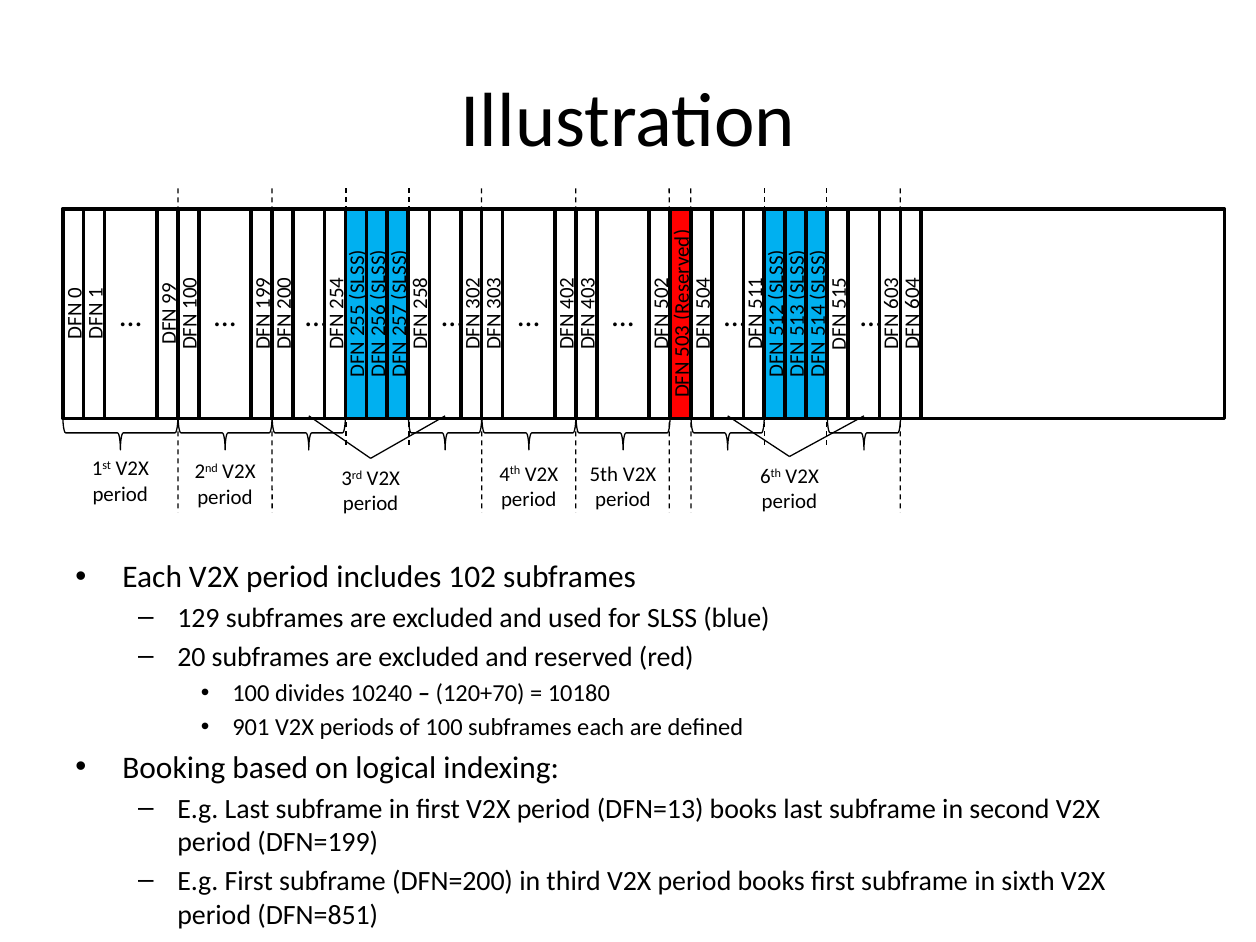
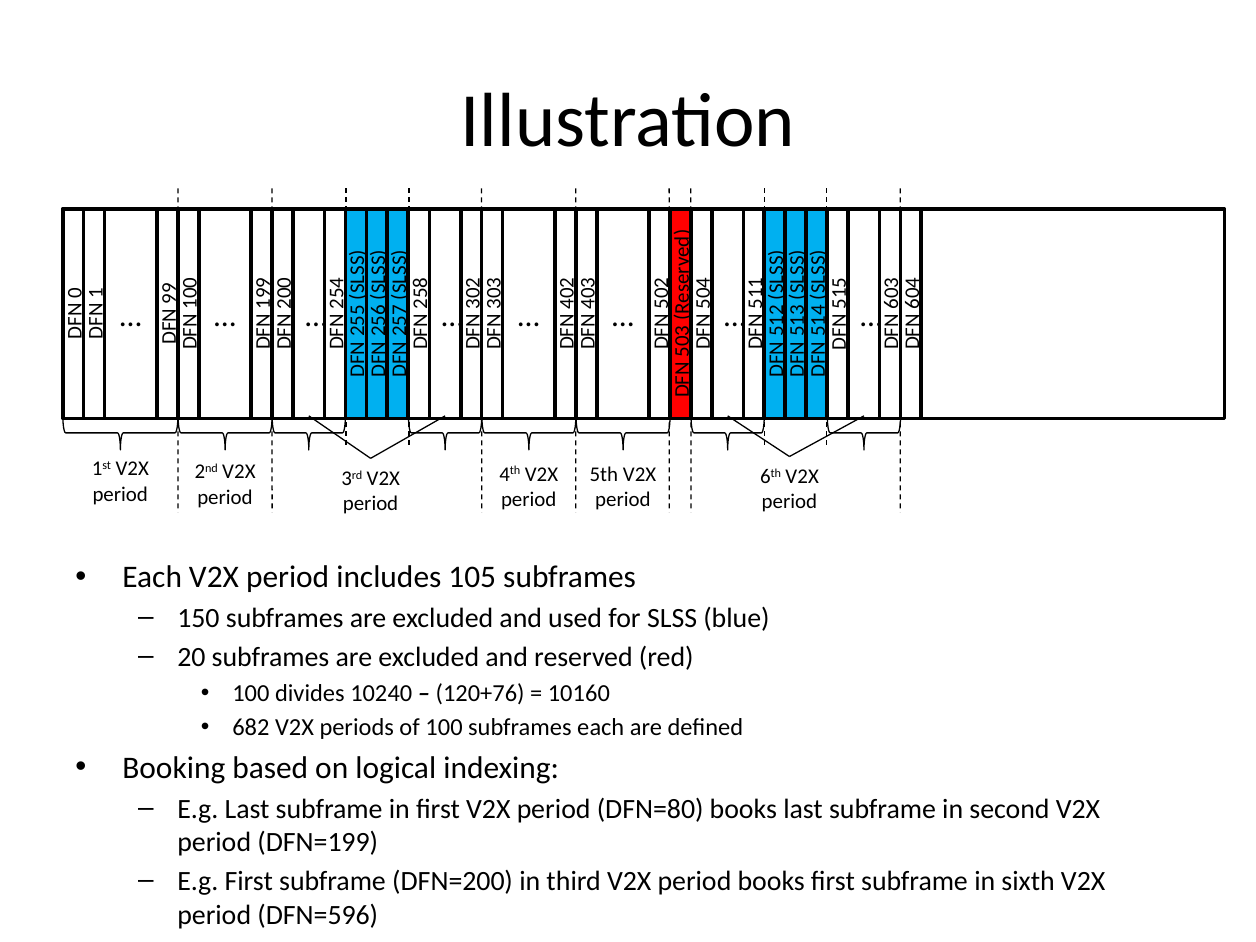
102: 102 -> 105
129: 129 -> 150
120+70: 120+70 -> 120+76
10180: 10180 -> 10160
901: 901 -> 682
DFN=13: DFN=13 -> DFN=80
DFN=851: DFN=851 -> DFN=596
